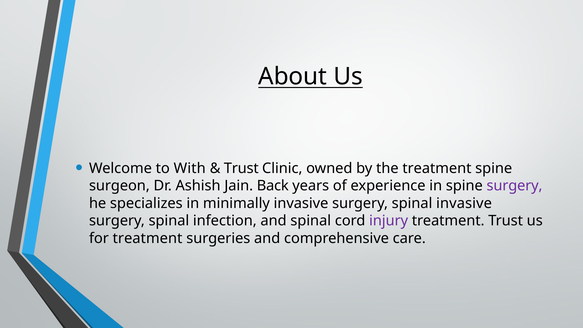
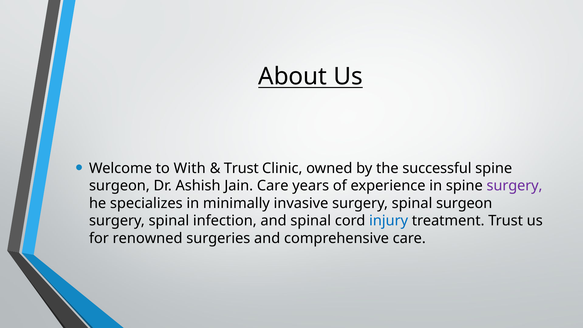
the treatment: treatment -> successful
Jain Back: Back -> Care
spinal invasive: invasive -> surgeon
injury colour: purple -> blue
for treatment: treatment -> renowned
